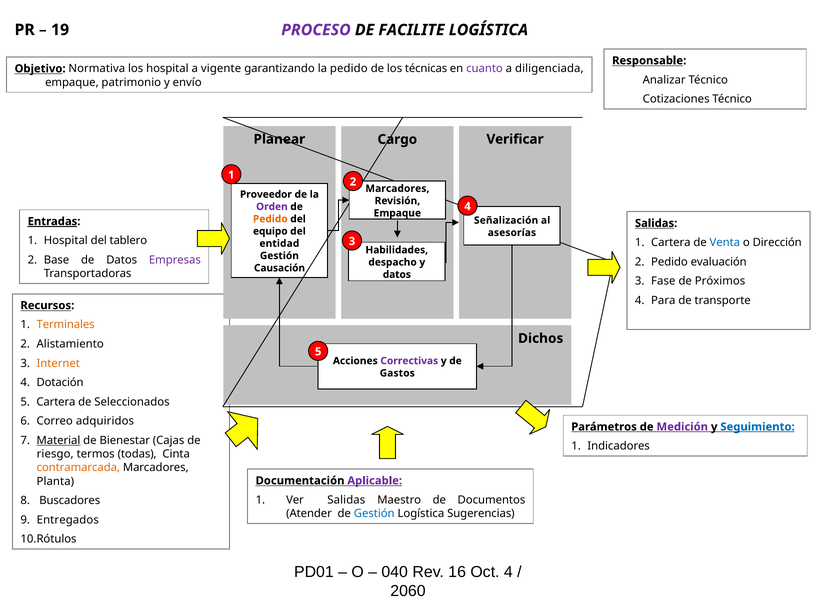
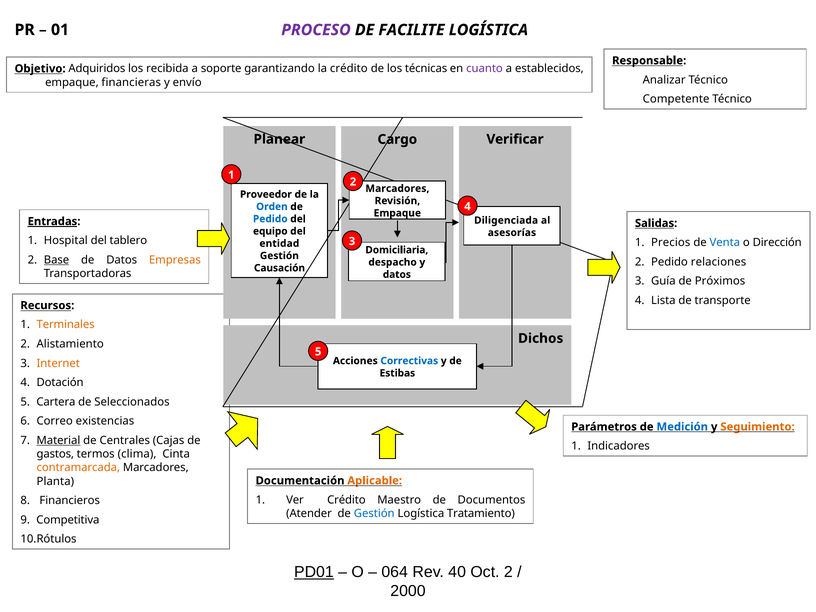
19: 19 -> 01
Normativa: Normativa -> Adquiridos
los hospital: hospital -> recibida
vigente: vigente -> soporte
la pedido: pedido -> crédito
diligenciada: diligenciada -> establecidos
patrimonio: patrimonio -> financieras
Cotizaciones: Cotizaciones -> Competente
Orden colour: purple -> blue
Pedido at (270, 219) colour: orange -> blue
Señalización: Señalización -> Diligenciada
1 Cartera: Cartera -> Precios
Habilidades: Habilidades -> Domiciliaria
Base underline: none -> present
Empresas colour: purple -> orange
evaluación: evaluación -> relaciones
Fase: Fase -> Guía
Para: Para -> Lista
Correctivas colour: purple -> blue
Gastos: Gastos -> Estibas
adquiridos: adquiridos -> existencias
Medición colour: purple -> blue
Seguimiento colour: blue -> orange
Bienestar: Bienestar -> Centrales
riesgo: riesgo -> gastos
todas: todas -> clima
Aplicable colour: purple -> orange
Ver Salidas: Salidas -> Crédito
Buscadores: Buscadores -> Financieros
Sugerencias: Sugerencias -> Tratamiento
Entregados: Entregados -> Competitiva
PD01 underline: none -> present
040: 040 -> 064
16: 16 -> 40
Oct 4: 4 -> 2
2060: 2060 -> 2000
